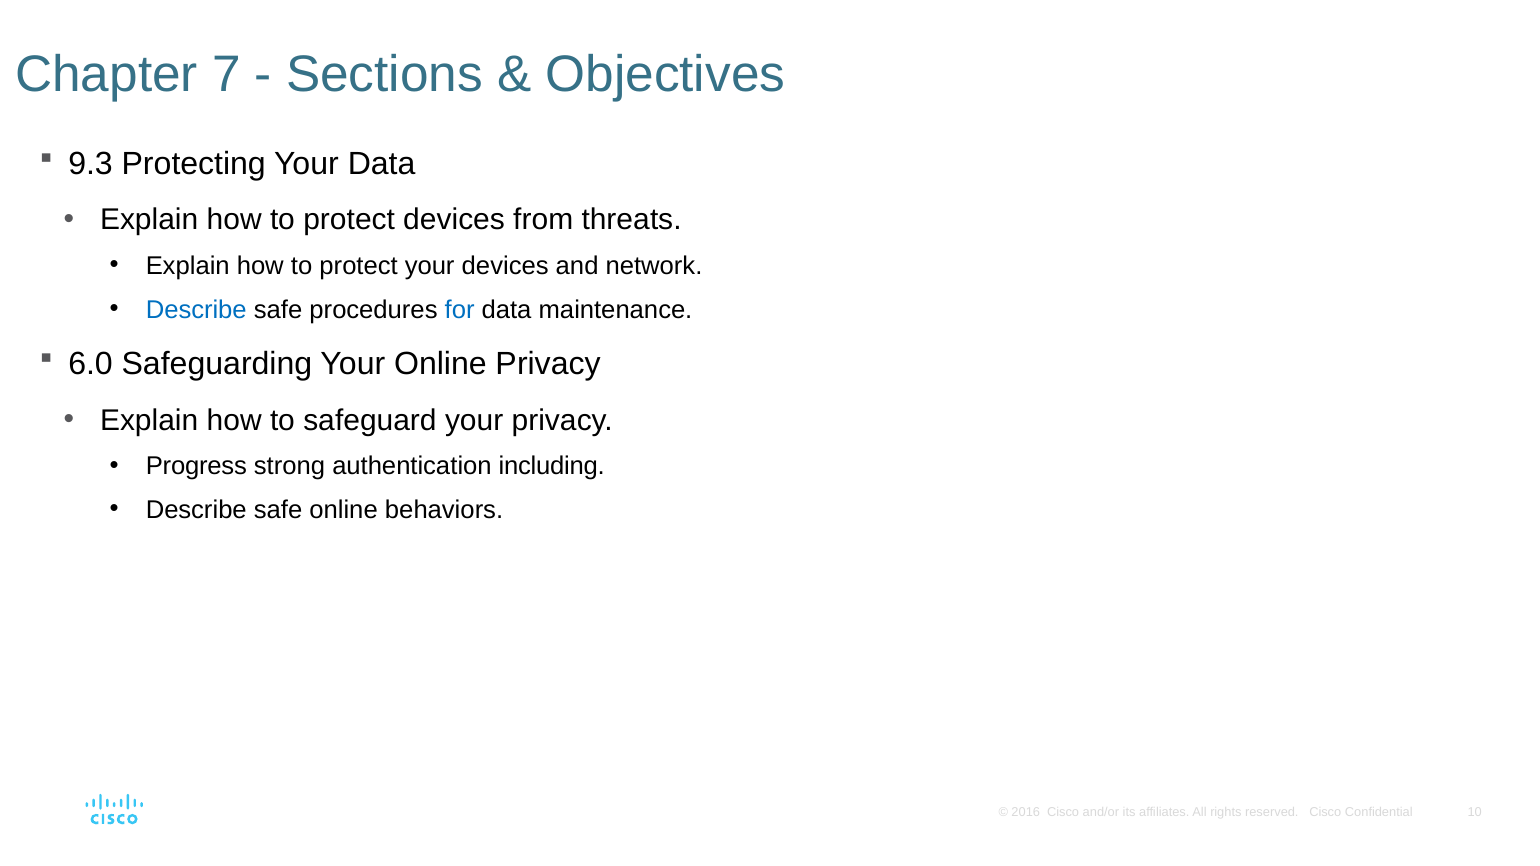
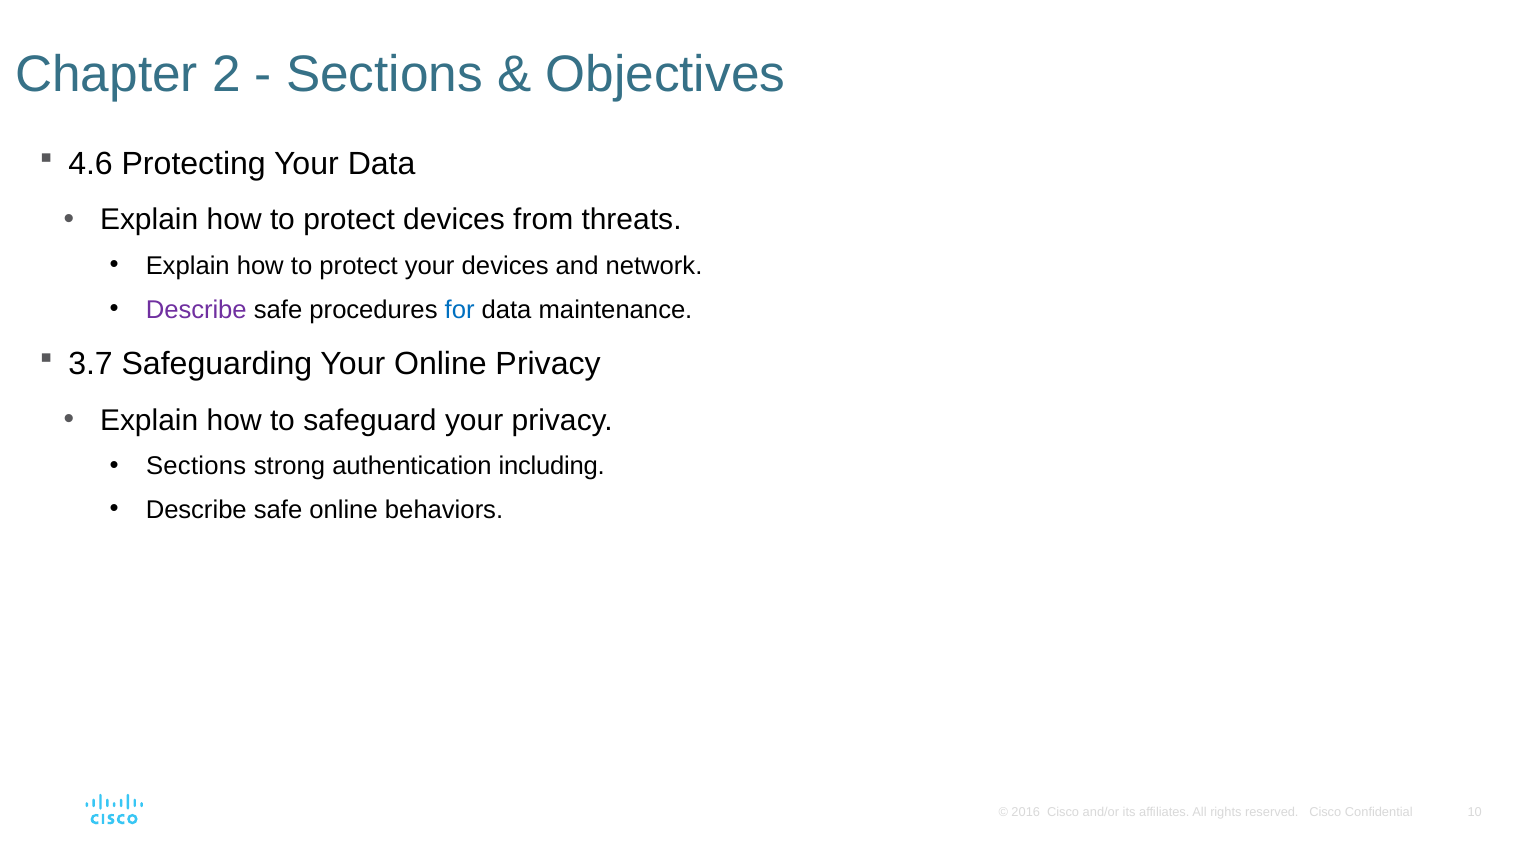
7: 7 -> 2
9.3: 9.3 -> 4.6
Describe at (196, 310) colour: blue -> purple
6.0: 6.0 -> 3.7
Progress at (196, 466): Progress -> Sections
